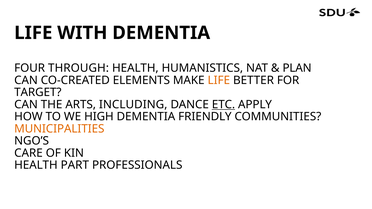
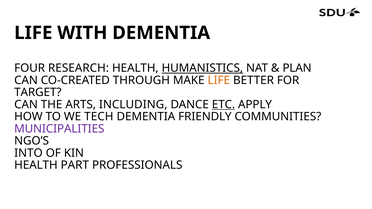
THROUGH: THROUGH -> RESEARCH
HUMANISTICS underline: none -> present
ELEMENTS: ELEMENTS -> THROUGH
HIGH: HIGH -> TECH
MUNICIPALITIES colour: orange -> purple
CARE: CARE -> INTO
